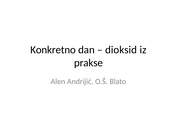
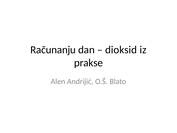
Konkretno: Konkretno -> Računanju
